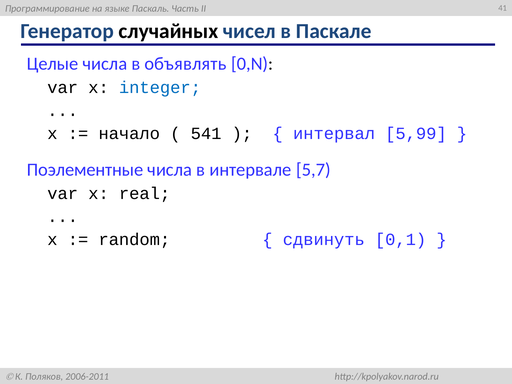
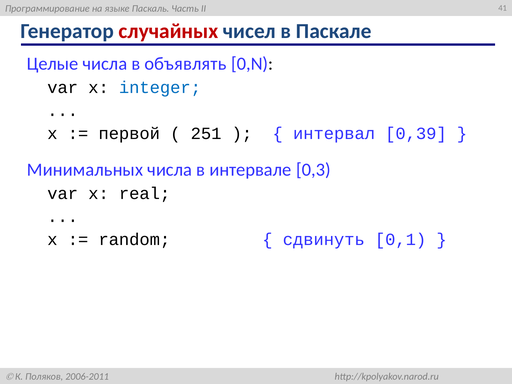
случайных colour: black -> red
начало: начало -> первой
541: 541 -> 251
5,99: 5,99 -> 0,39
Поэлементные: Поэлементные -> Минимальных
5,7: 5,7 -> 0,3
